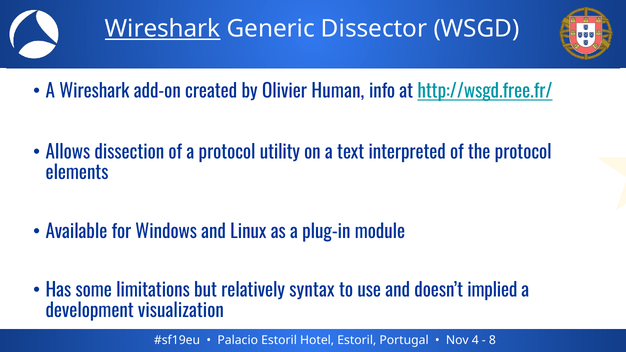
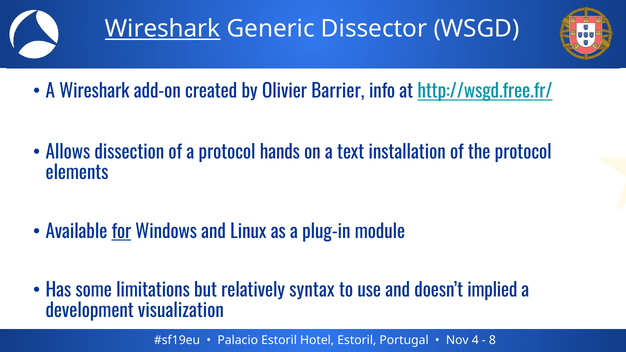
Human: Human -> Barrier
utility: utility -> hands
interpreted: interpreted -> installation
for underline: none -> present
